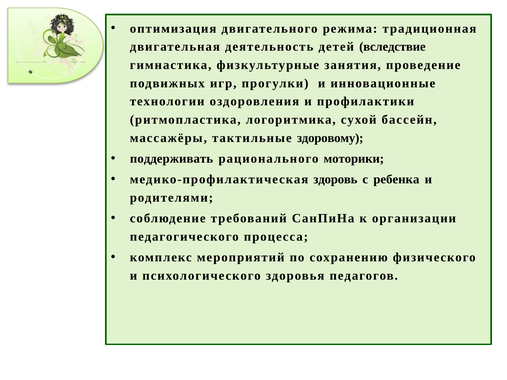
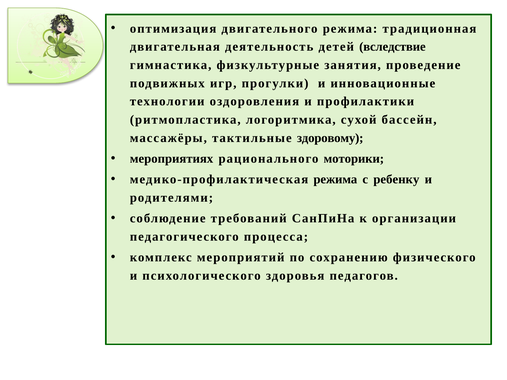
поддерживать: поддерживать -> мероприятиях
медико-профилактическая здоровь: здоровь -> режима
ребенка: ребенка -> ребенку
